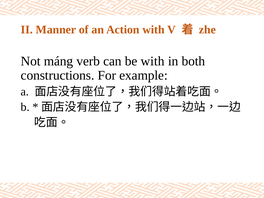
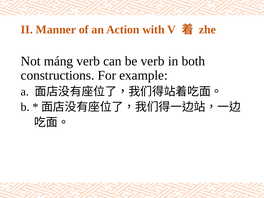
be with: with -> verb
